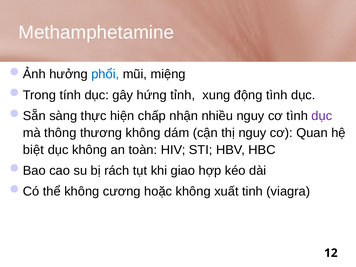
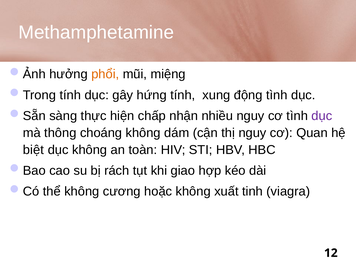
phổi colour: blue -> orange
hứng tỉnh: tỉnh -> tính
thương: thương -> choáng
